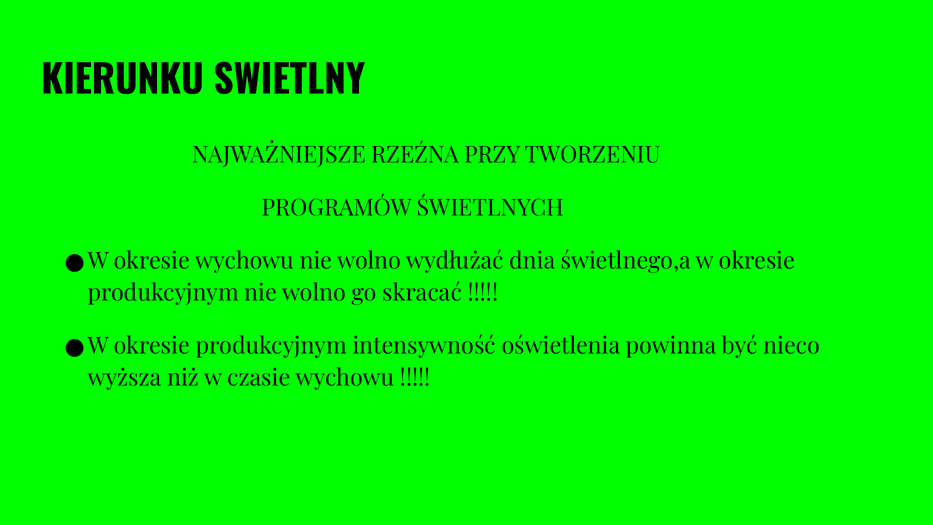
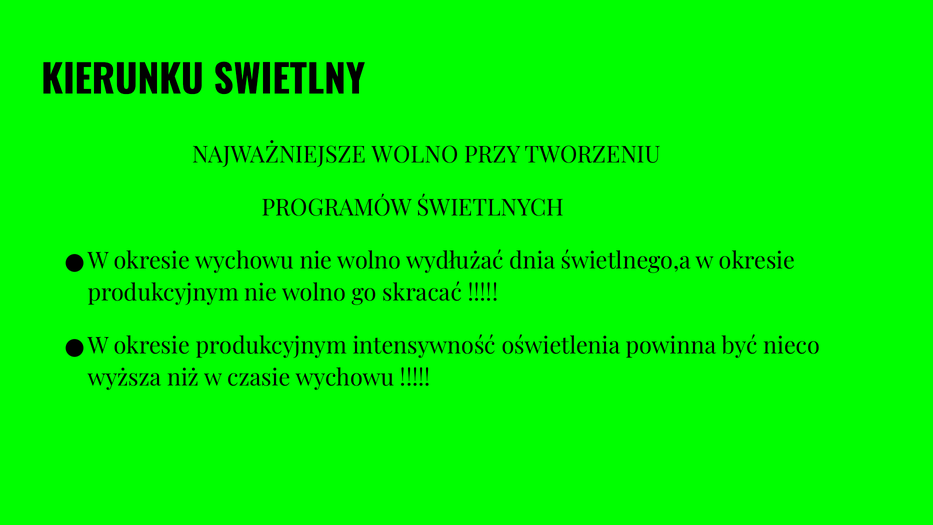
NAJWAŻNIEJSZE RZEŹNA: RZEŹNA -> WOLNO
